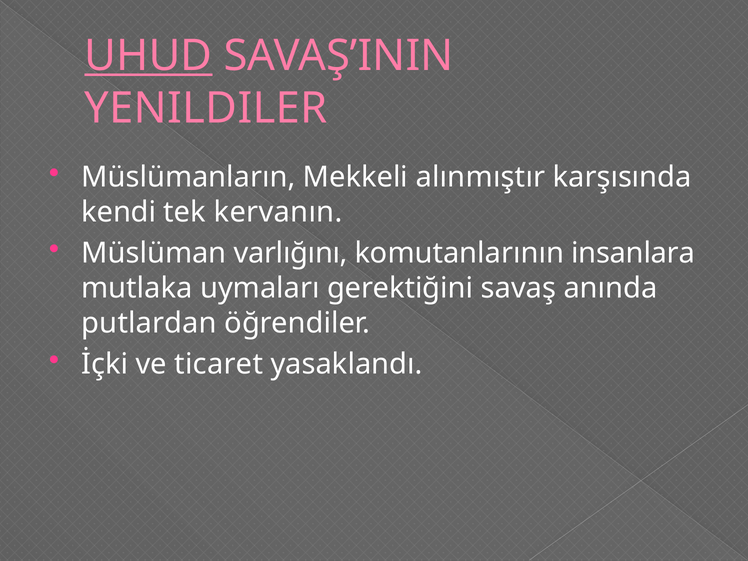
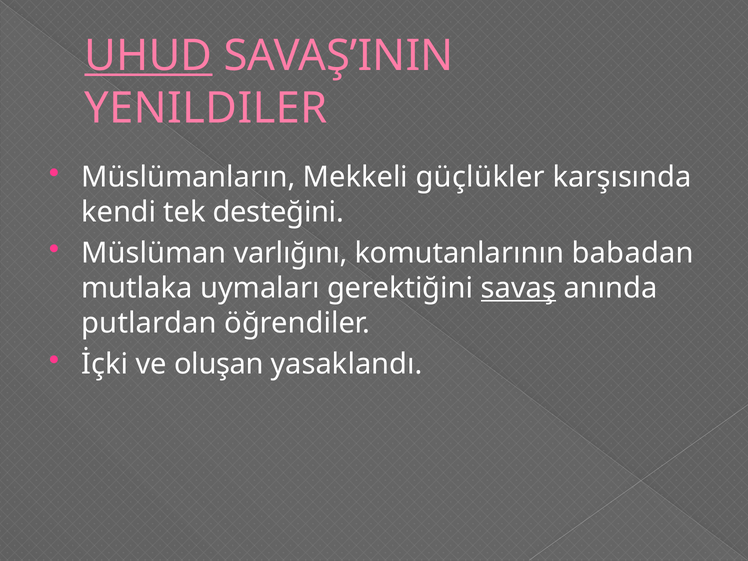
alınmıştır: alınmıştır -> güçlükler
kervanın: kervanın -> desteğini
insanlara: insanlara -> babadan
savaş underline: none -> present
ticaret: ticaret -> oluşan
